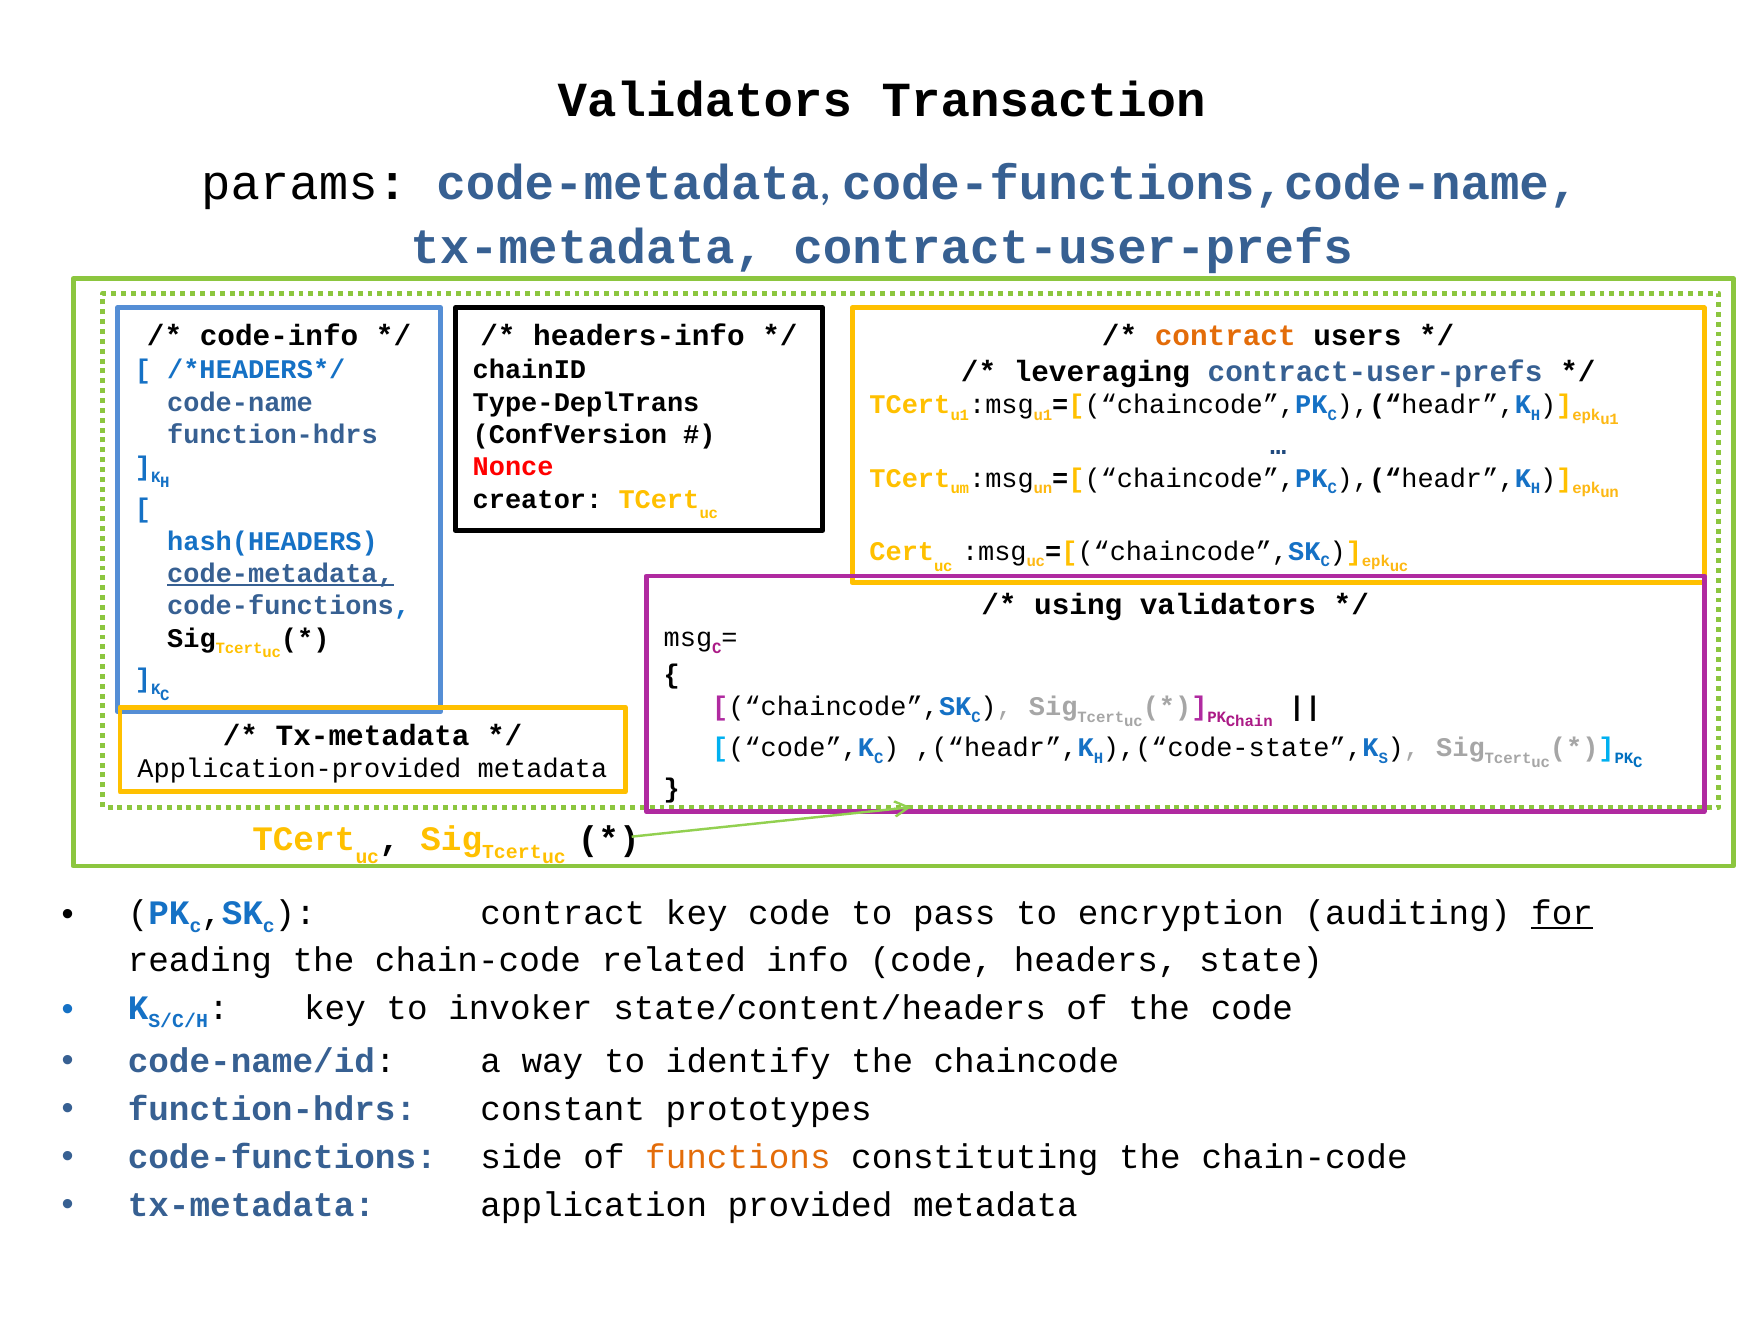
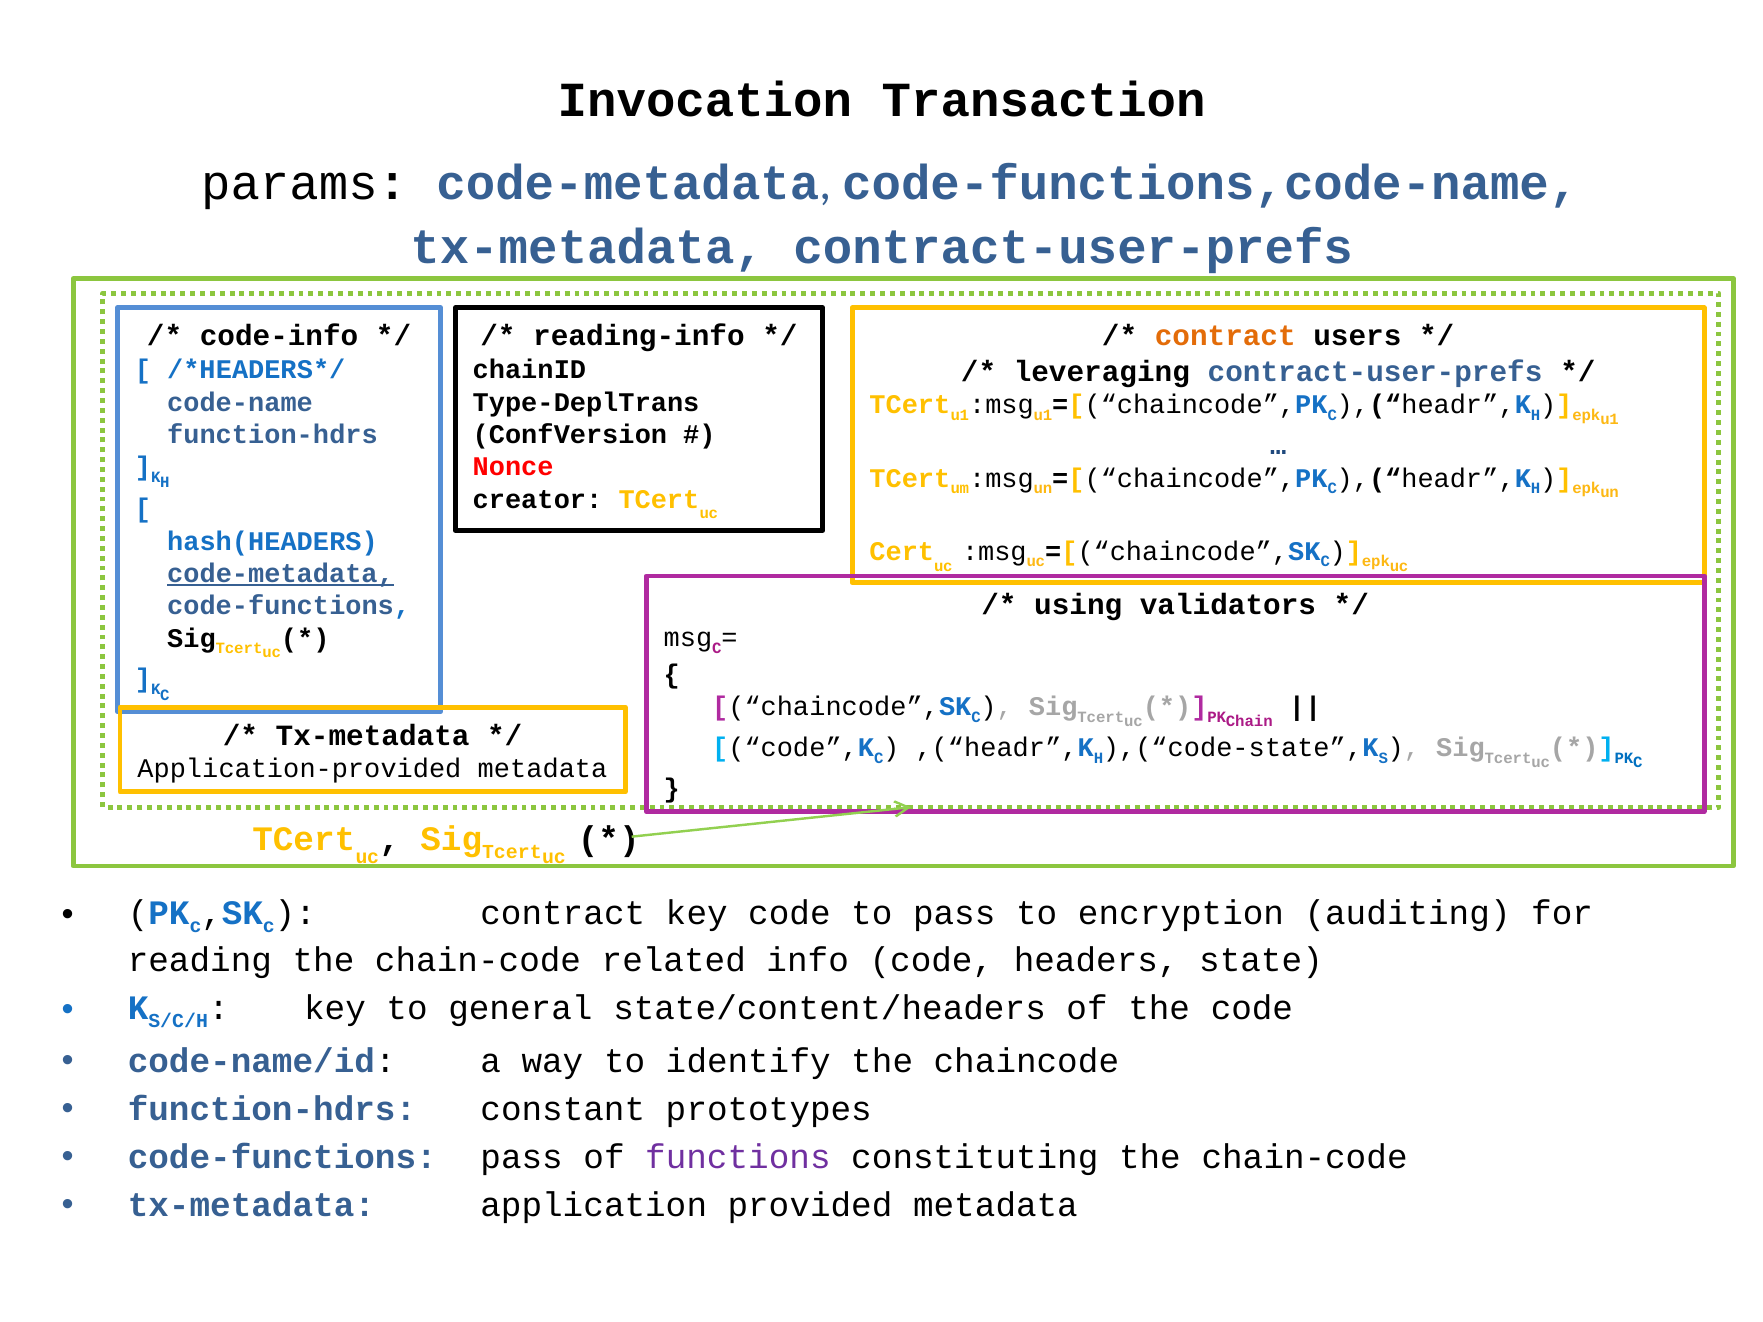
Validators at (705, 100): Validators -> Invocation
headers-info: headers-info -> reading-info
for underline: present -> none
invoker: invoker -> general
code-functions side: side -> pass
functions colour: orange -> purple
